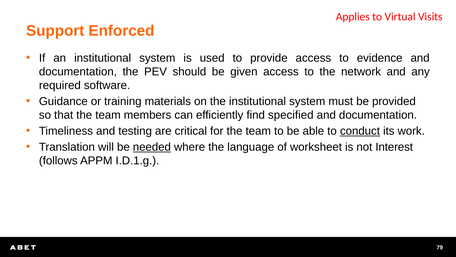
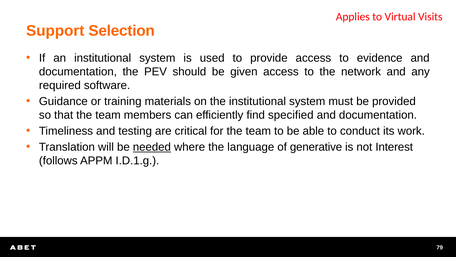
Enforced: Enforced -> Selection
conduct underline: present -> none
worksheet: worksheet -> generative
